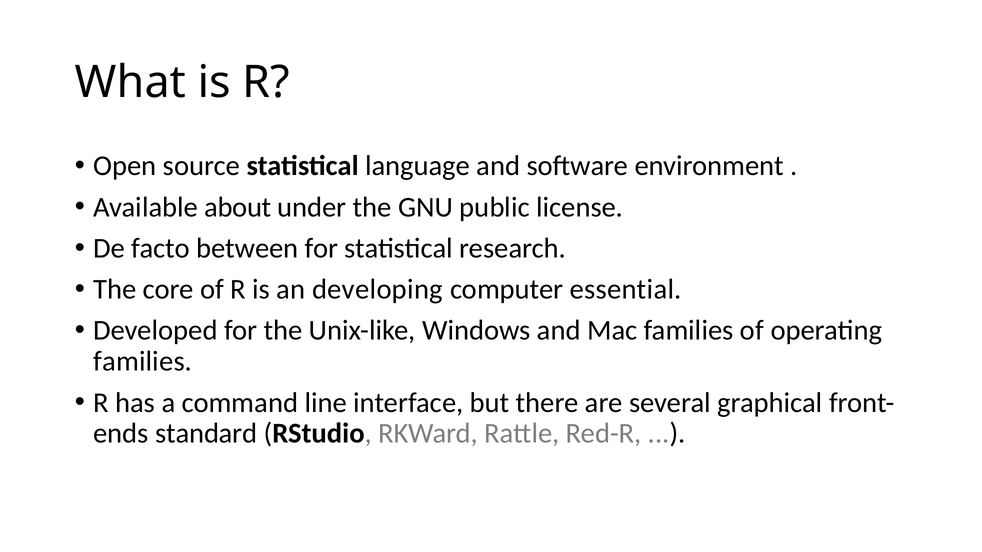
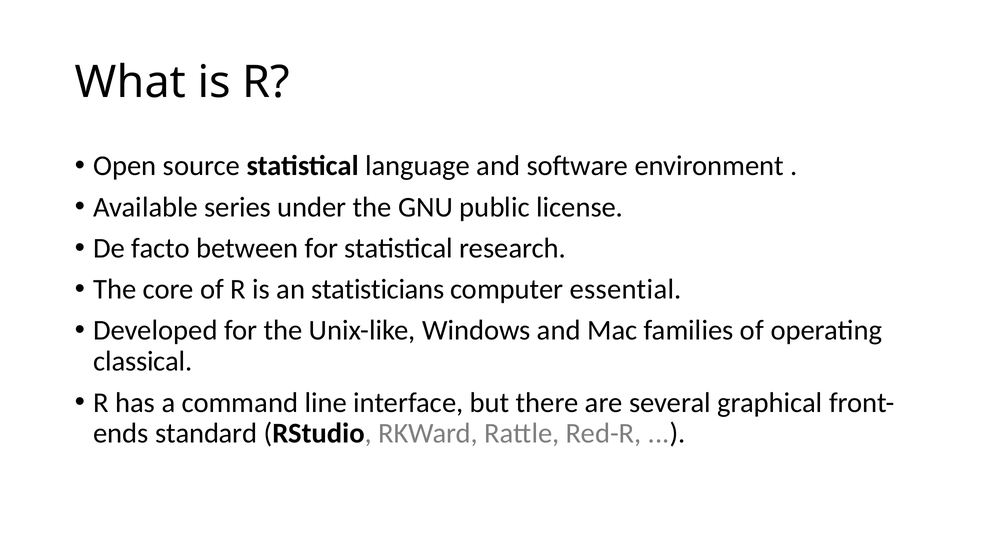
about: about -> series
developing: developing -> statisticians
families at (143, 362): families -> classical
